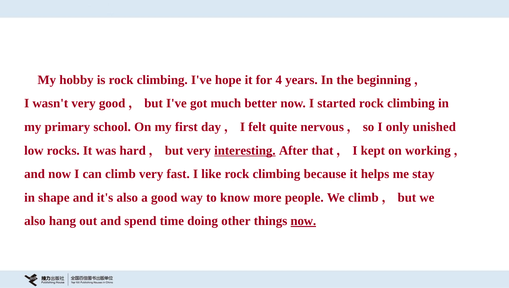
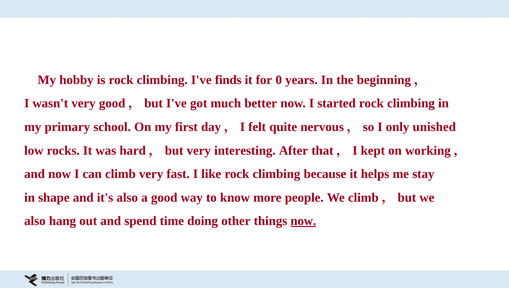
hope: hope -> finds
4: 4 -> 0
interesting underline: present -> none
